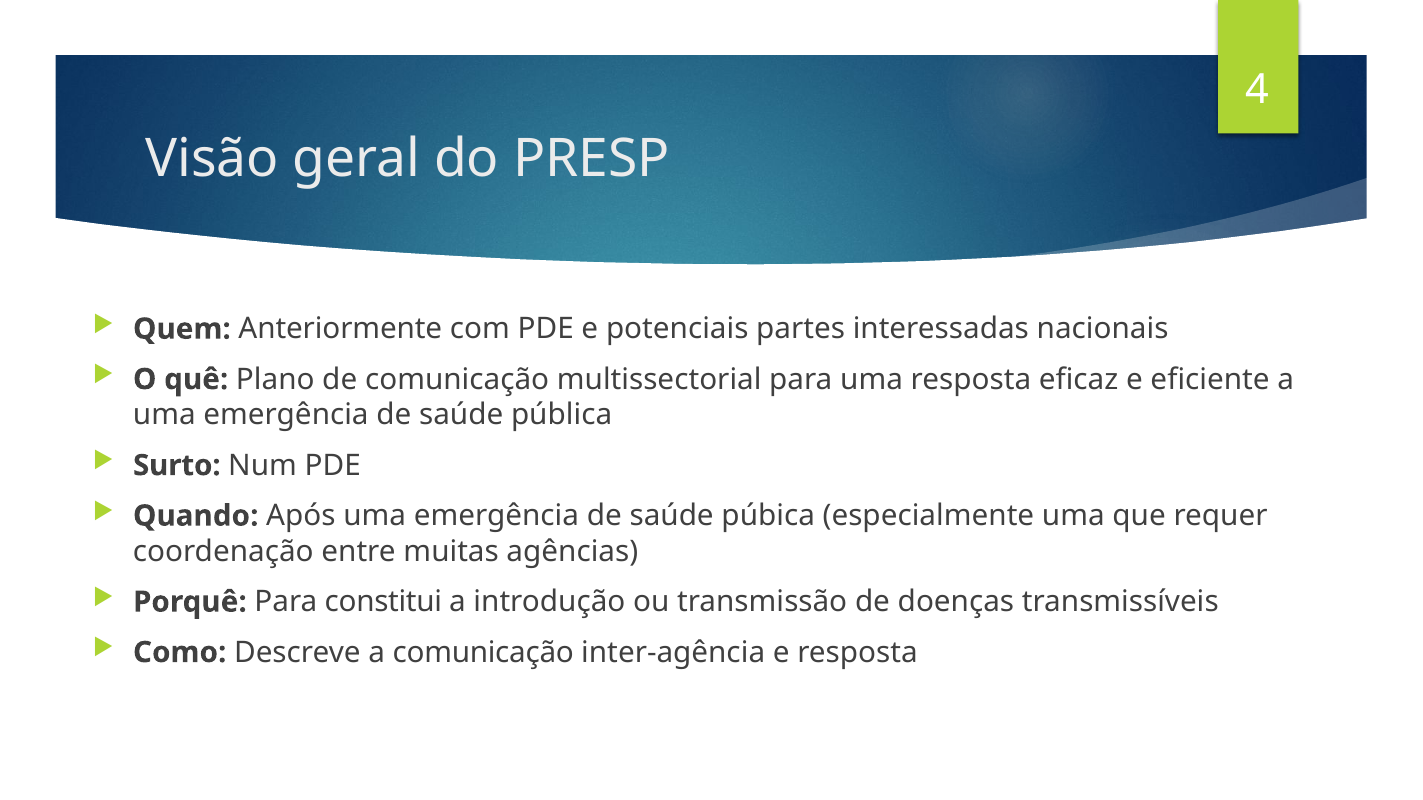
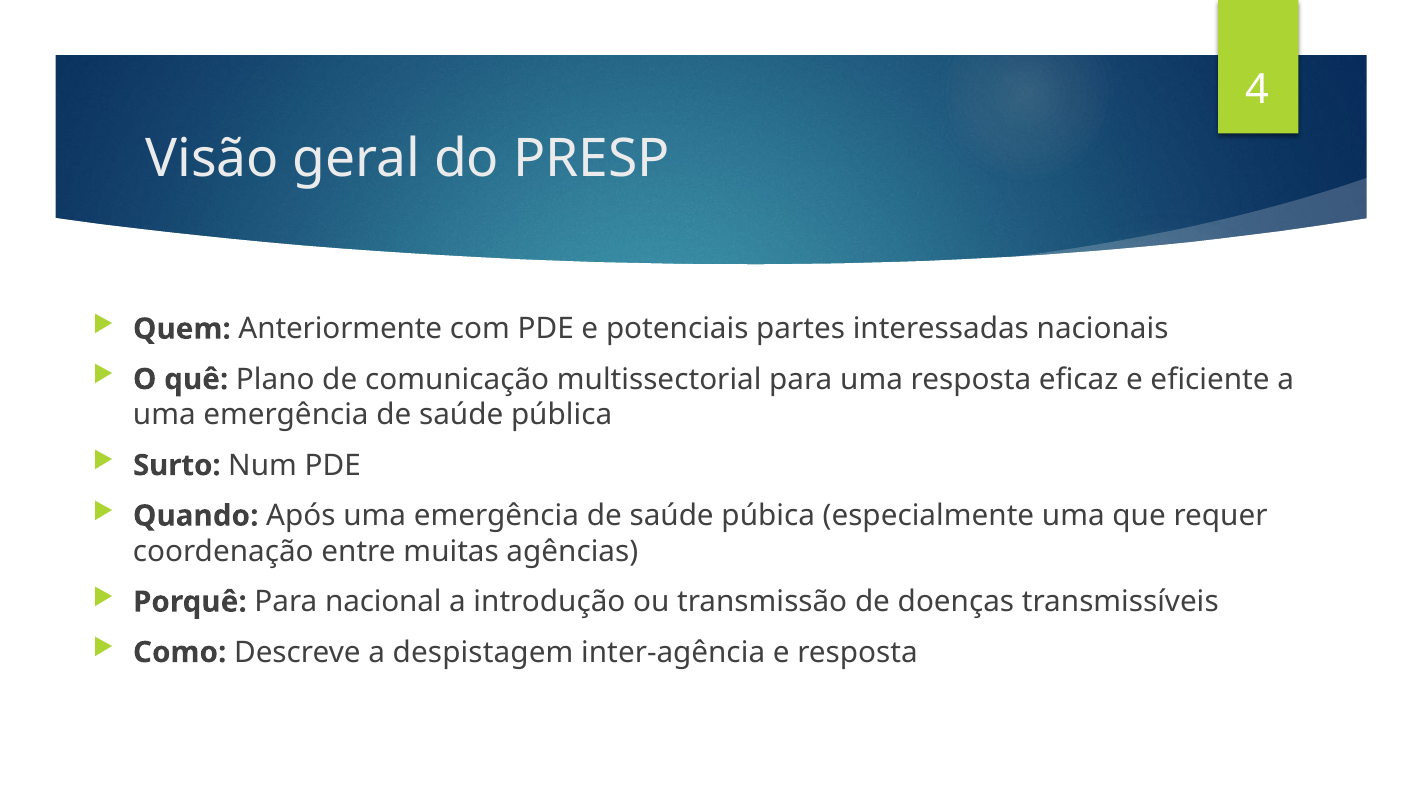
constitui: constitui -> nacional
a comunicação: comunicação -> despistagem
